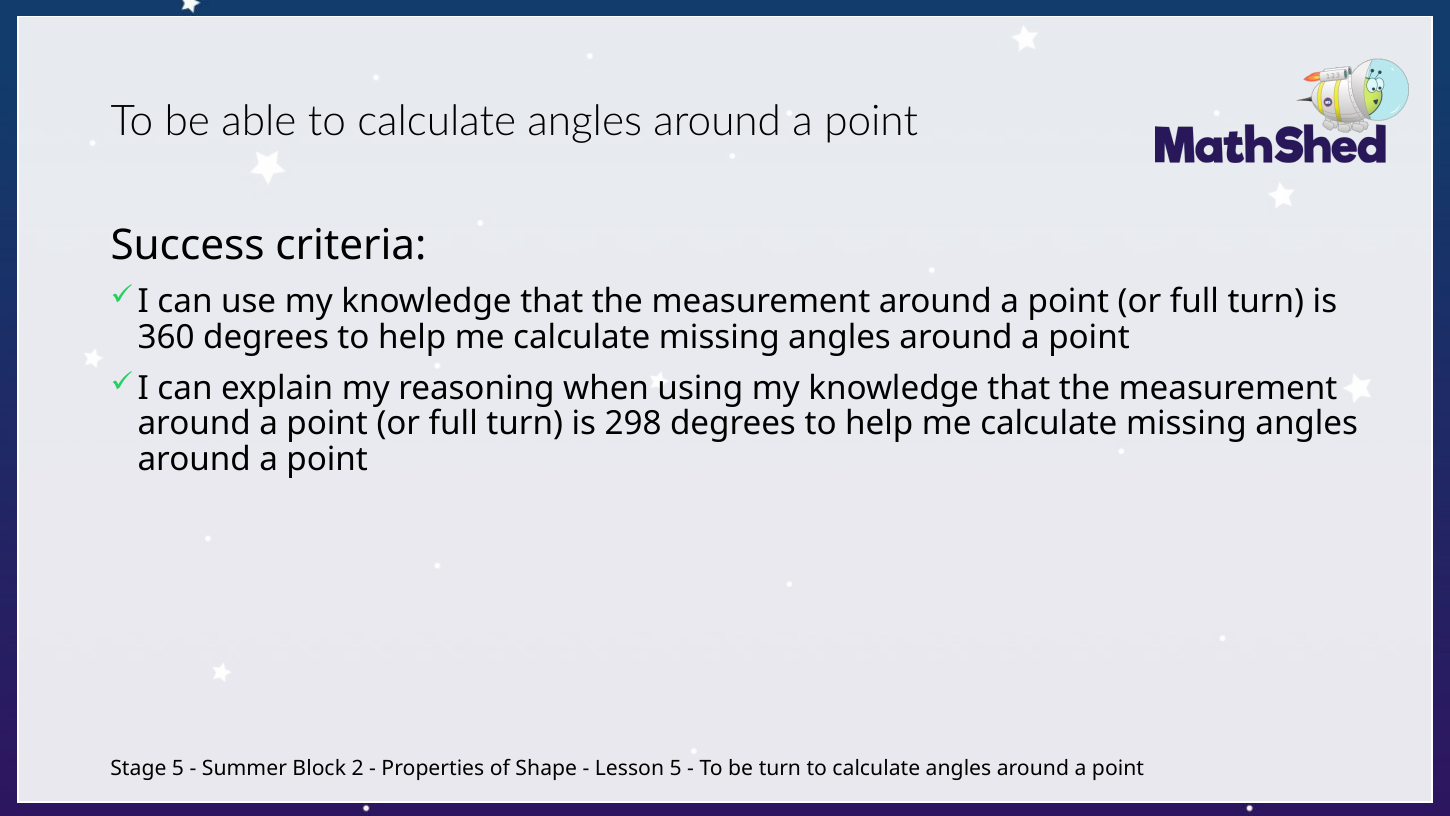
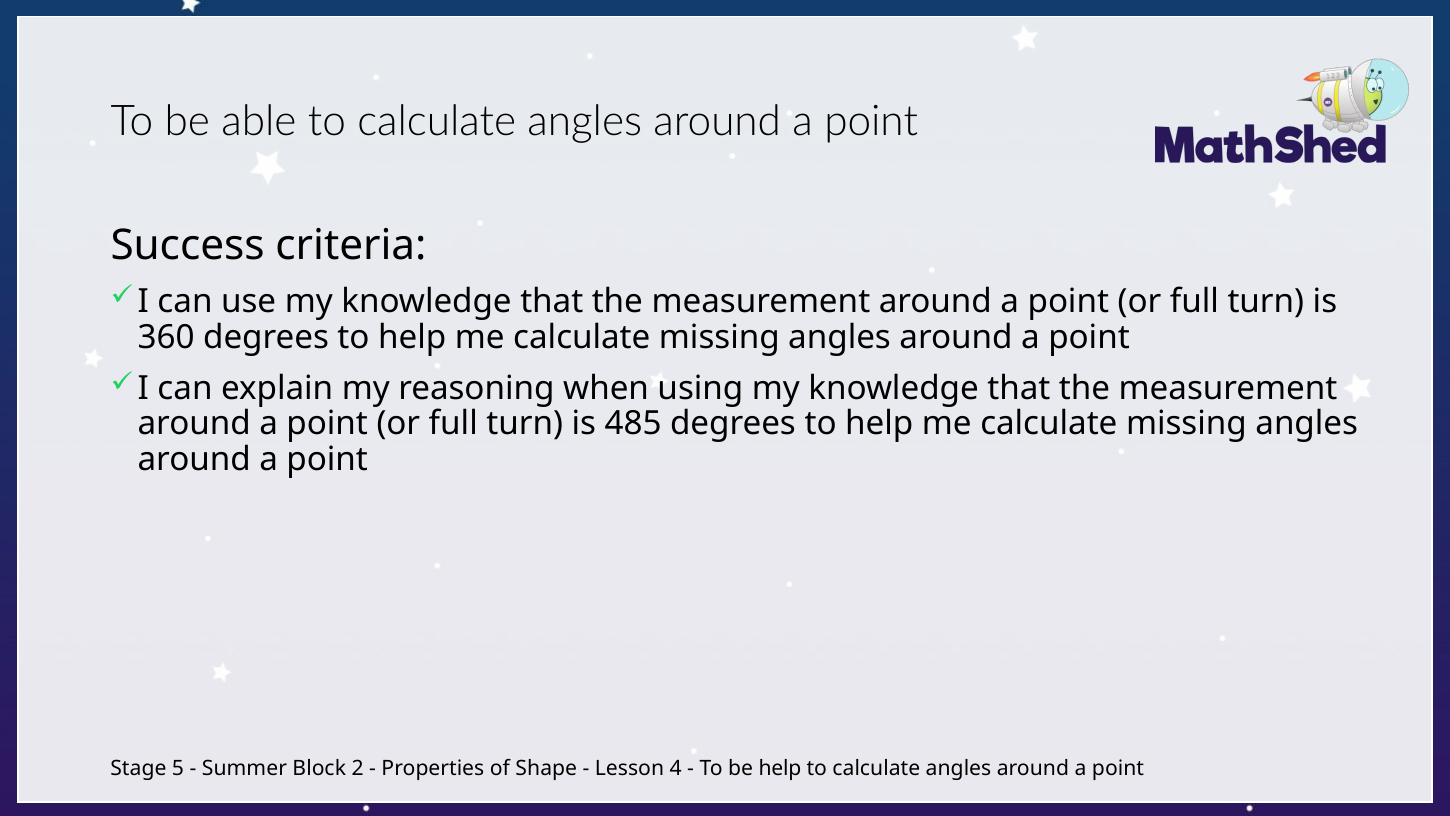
298: 298 -> 485
Lesson 5: 5 -> 4
be turn: turn -> help
